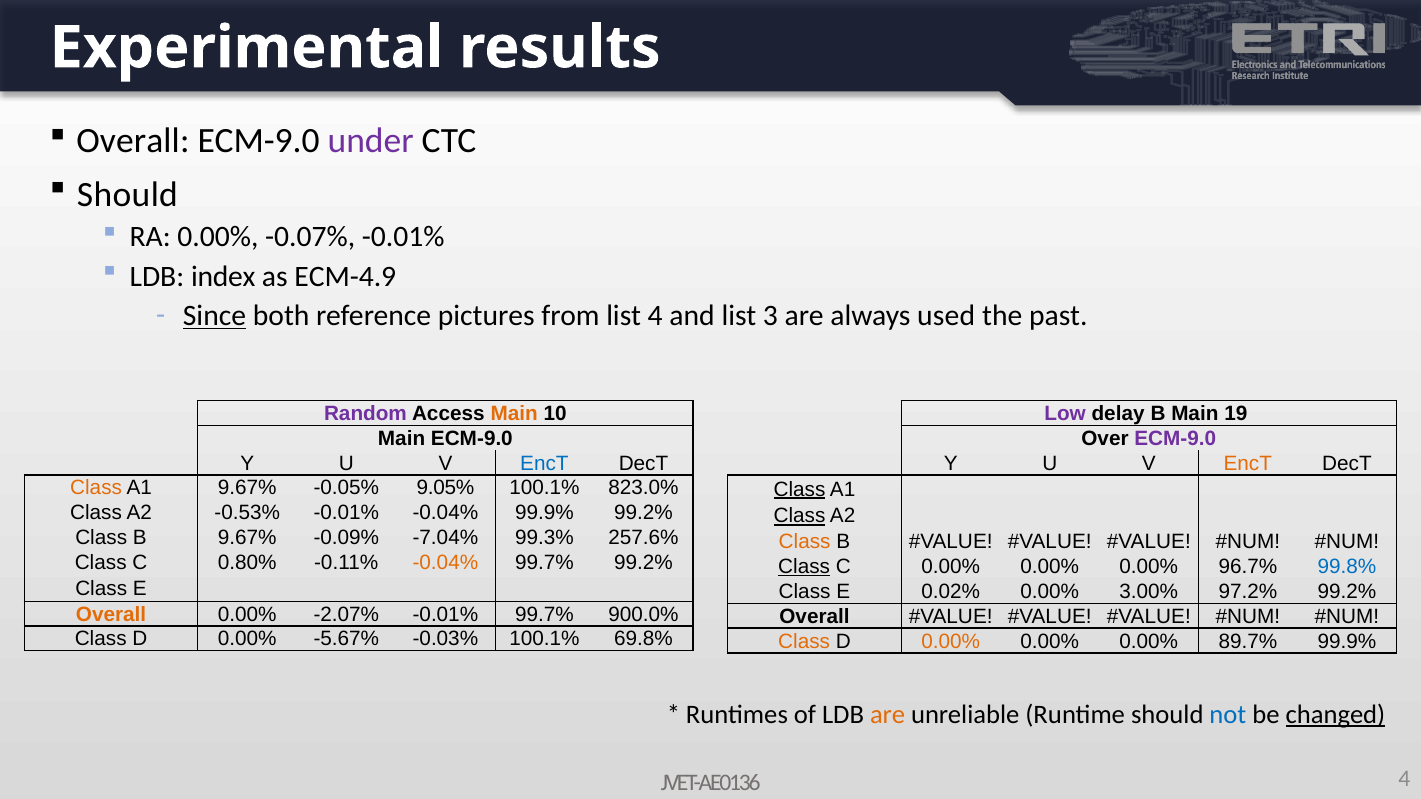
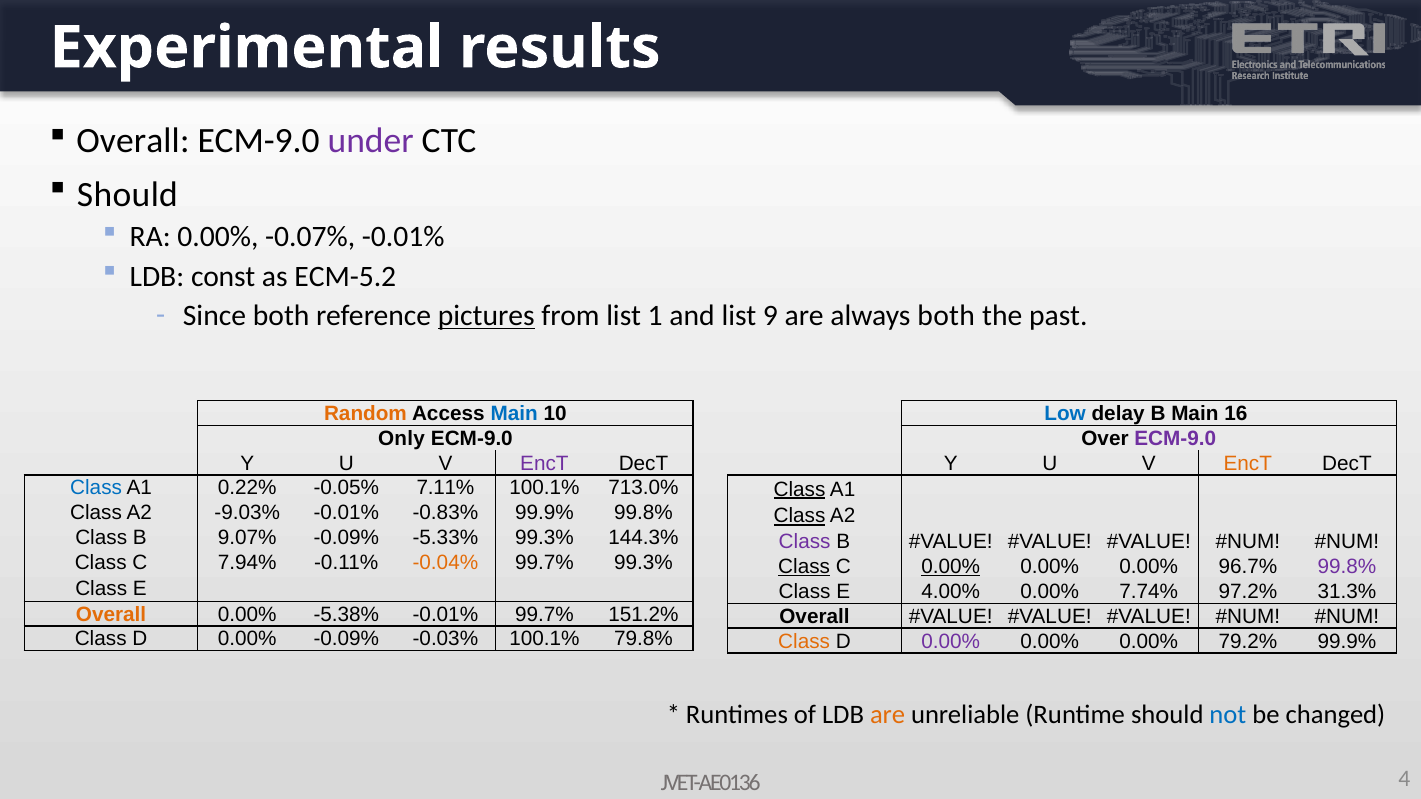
index: index -> const
ECM-4.9: ECM-4.9 -> ECM-5.2
Since underline: present -> none
pictures underline: none -> present
list 4: 4 -> 1
3: 3 -> 9
always used: used -> both
Random colour: purple -> orange
Main at (514, 414) colour: orange -> blue
Low colour: purple -> blue
19: 19 -> 16
Main at (402, 439): Main -> Only
EncT at (544, 463) colour: blue -> purple
Class at (96, 488) colour: orange -> blue
A1 9.67%: 9.67% -> 0.22%
9.05%: 9.05% -> 7.11%
823.0%: 823.0% -> 713.0%
-0.53%: -0.53% -> -9.03%
-0.01% -0.04%: -0.04% -> -0.83%
99.9% 99.2%: 99.2% -> 99.8%
B 9.67%: 9.67% -> 9.07%
-7.04%: -7.04% -> -5.33%
257.6%: 257.6% -> 144.3%
Class at (805, 542) colour: orange -> purple
0.80%: 0.80% -> 7.94%
99.7% 99.2%: 99.2% -> 99.3%
0.00% at (951, 567) underline: none -> present
99.8% at (1347, 567) colour: blue -> purple
0.02%: 0.02% -> 4.00%
3.00%: 3.00% -> 7.74%
97.2% 99.2%: 99.2% -> 31.3%
-2.07%: -2.07% -> -5.38%
900.0%: 900.0% -> 151.2%
0.00% -5.67%: -5.67% -> -0.09%
69.8%: 69.8% -> 79.8%
0.00% at (951, 641) colour: orange -> purple
89.7%: 89.7% -> 79.2%
changed underline: present -> none
